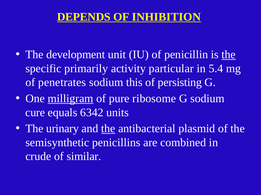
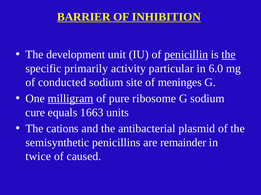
DEPENDS: DEPENDS -> BARRIER
penicillin underline: none -> present
5.4: 5.4 -> 6.0
penetrates: penetrates -> conducted
this: this -> site
persisting: persisting -> meninges
6342: 6342 -> 1663
urinary: urinary -> cations
the at (108, 129) underline: present -> none
combined: combined -> remainder
crude: crude -> twice
similar: similar -> caused
